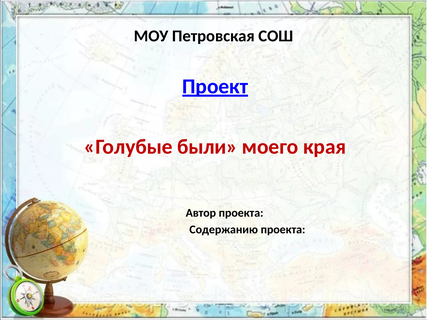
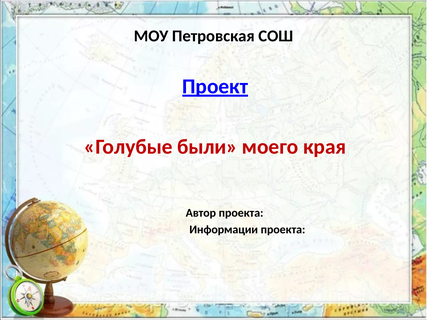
Содержанию: Содержанию -> Информации
